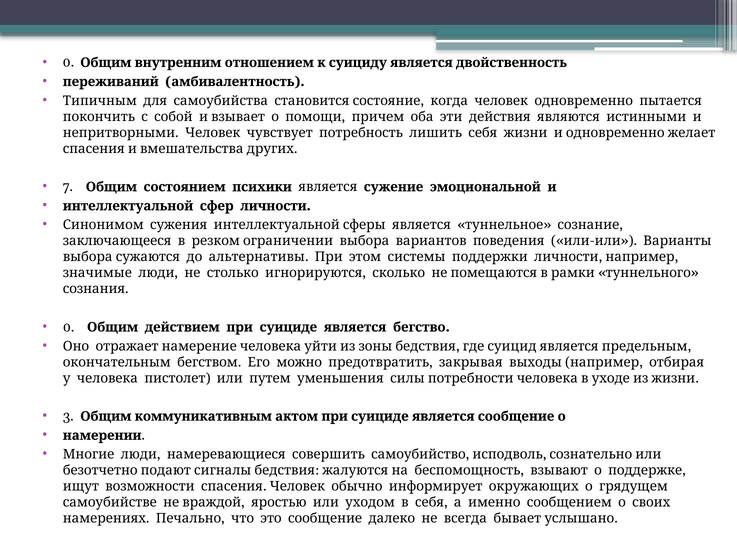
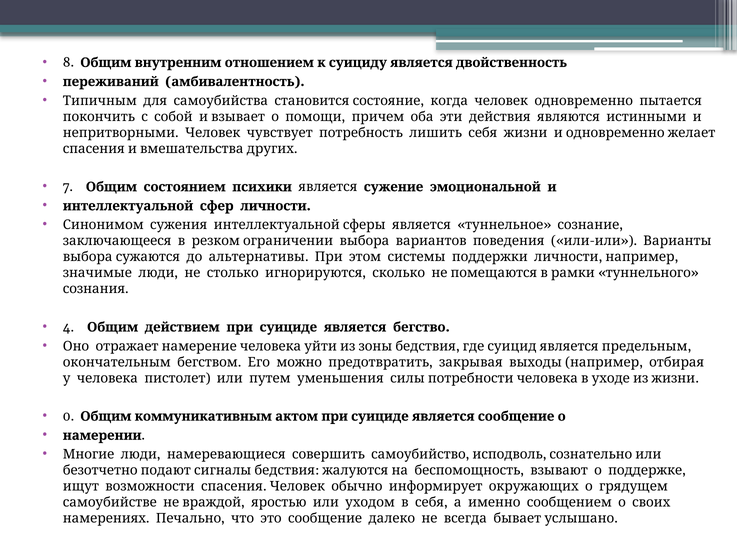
0 at (68, 63): 0 -> 8
0 at (69, 327): 0 -> 4
3: 3 -> 0
